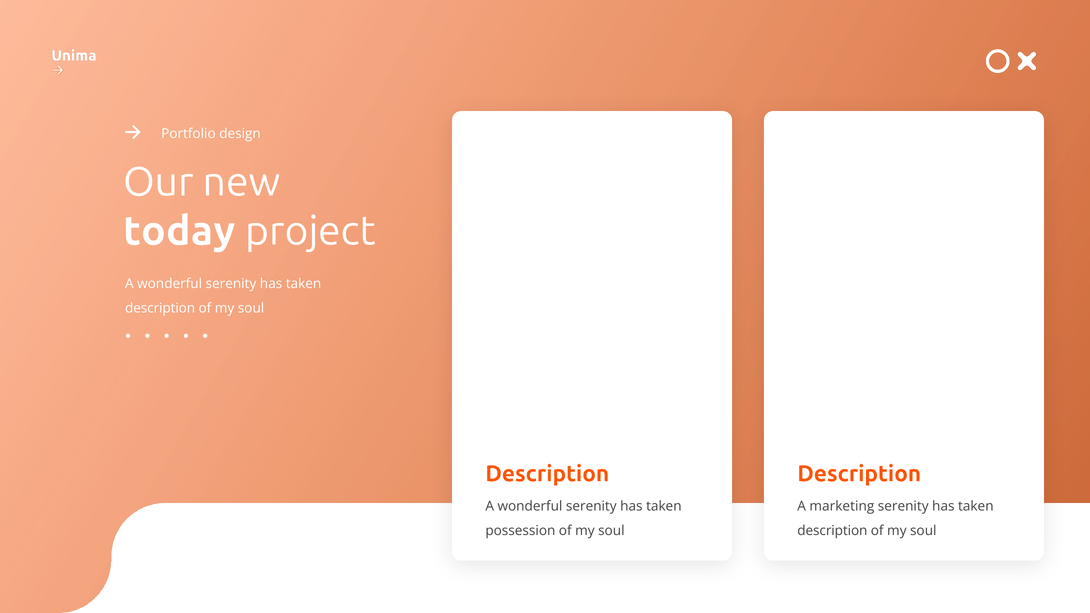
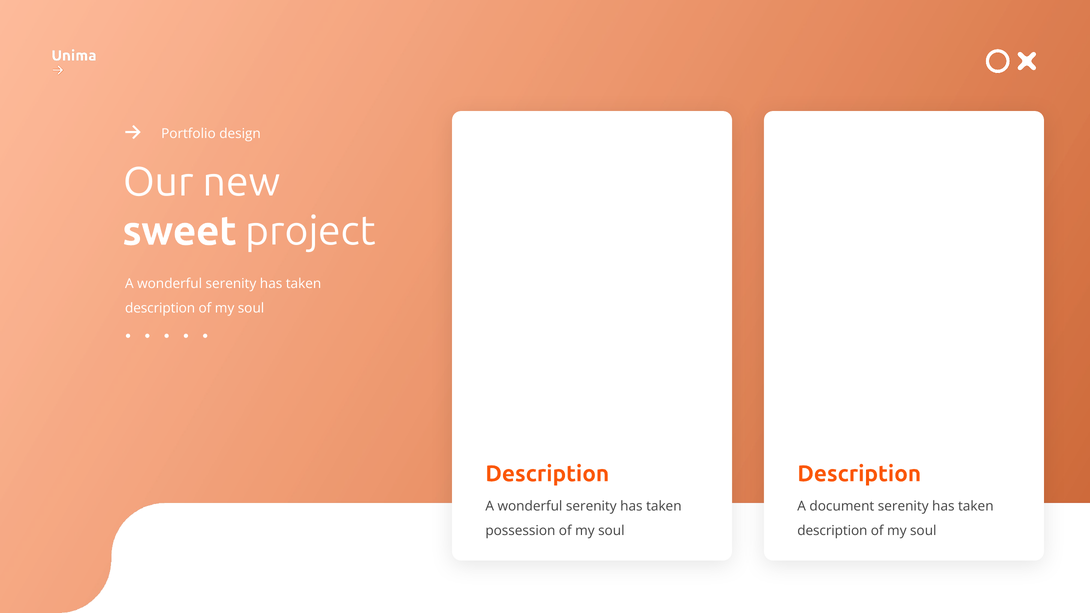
today: today -> sweet
marketing: marketing -> document
